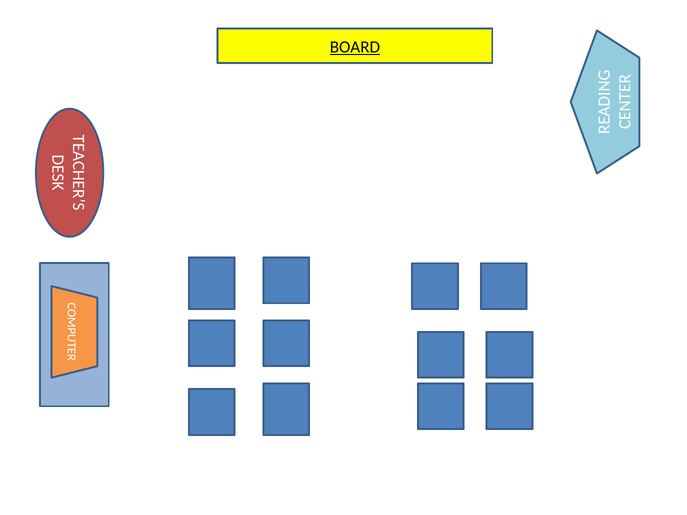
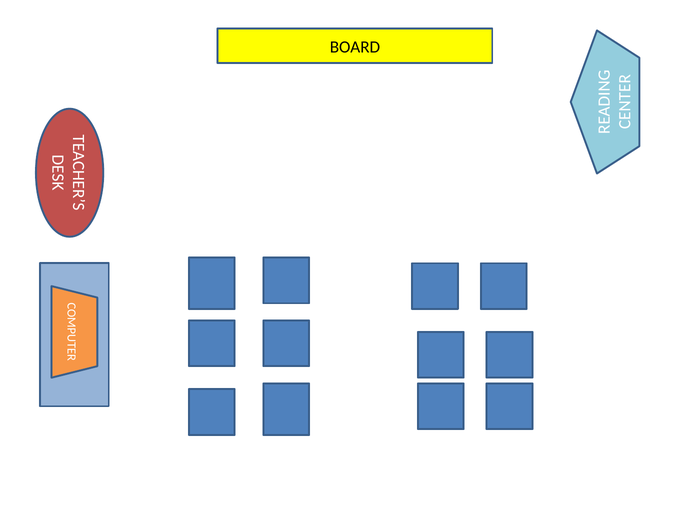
BOARD underline: present -> none
